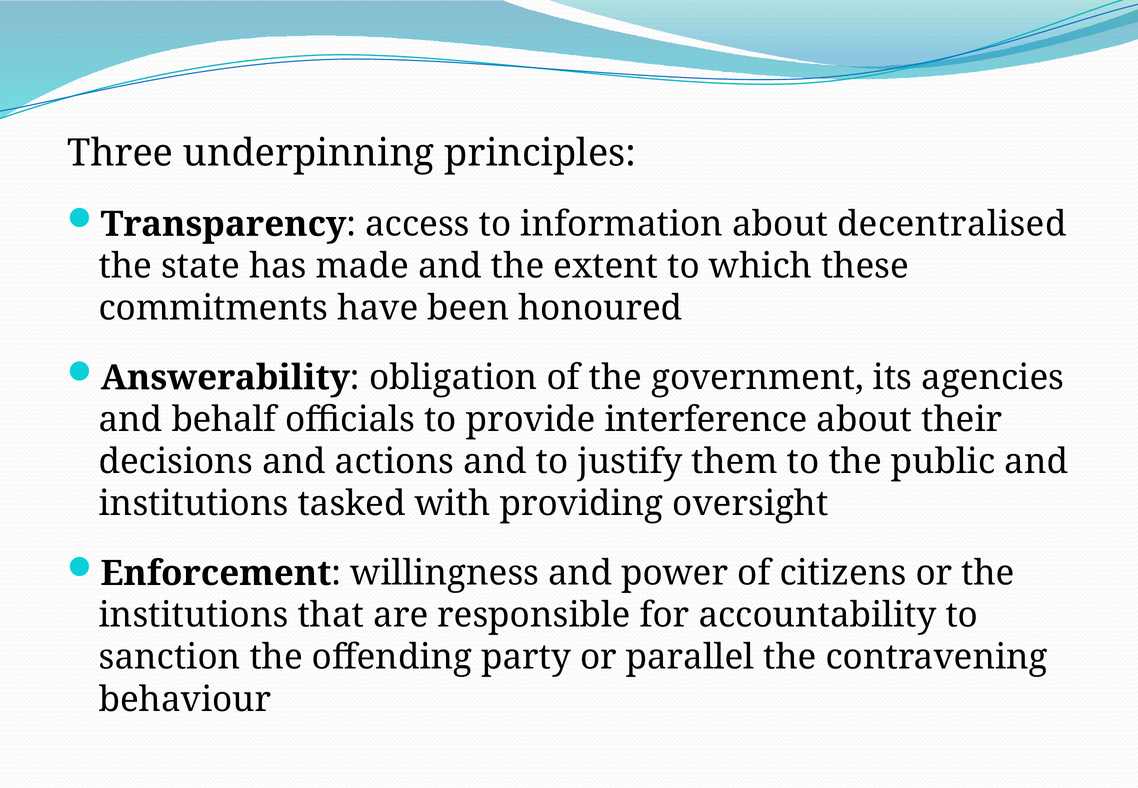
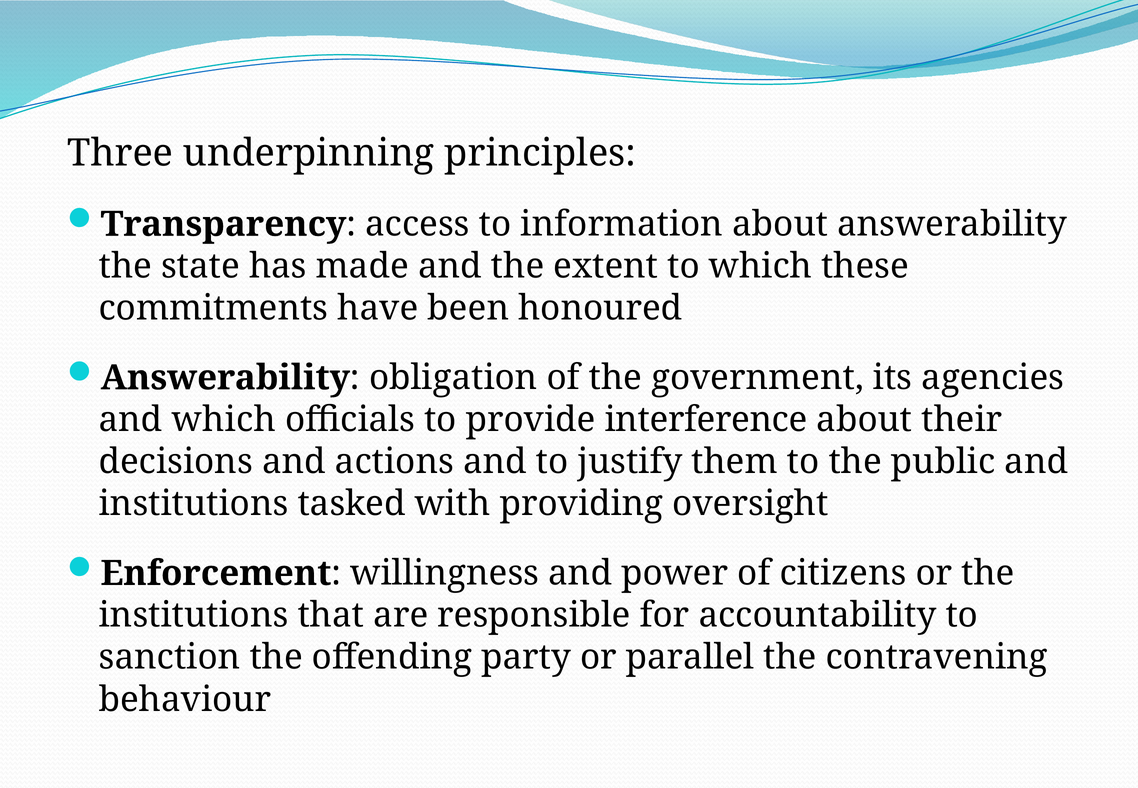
about decentralised: decentralised -> answerability
and behalf: behalf -> which
